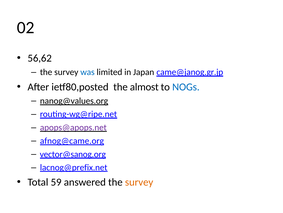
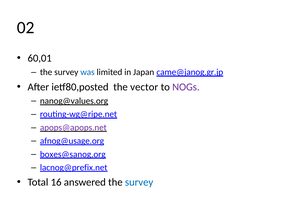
56,62: 56,62 -> 60,01
almost: almost -> vector
NOGs colour: blue -> purple
afnog@came.org: afnog@came.org -> afnog@usage.org
vector@sanog.org: vector@sanog.org -> boxes@sanog.org
59: 59 -> 16
survey at (139, 182) colour: orange -> blue
